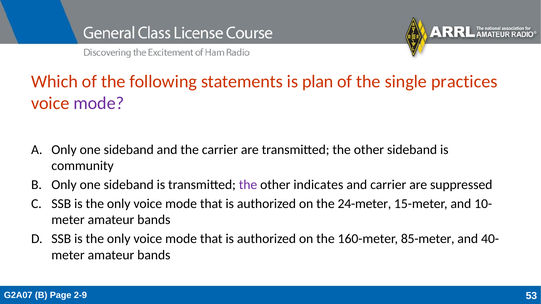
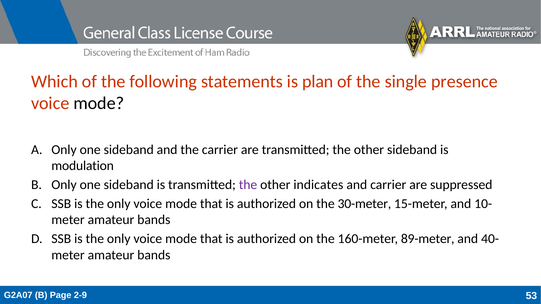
practices: practices -> presence
mode at (99, 103) colour: purple -> black
community: community -> modulation
24-meter: 24-meter -> 30-meter
85-meter: 85-meter -> 89-meter
